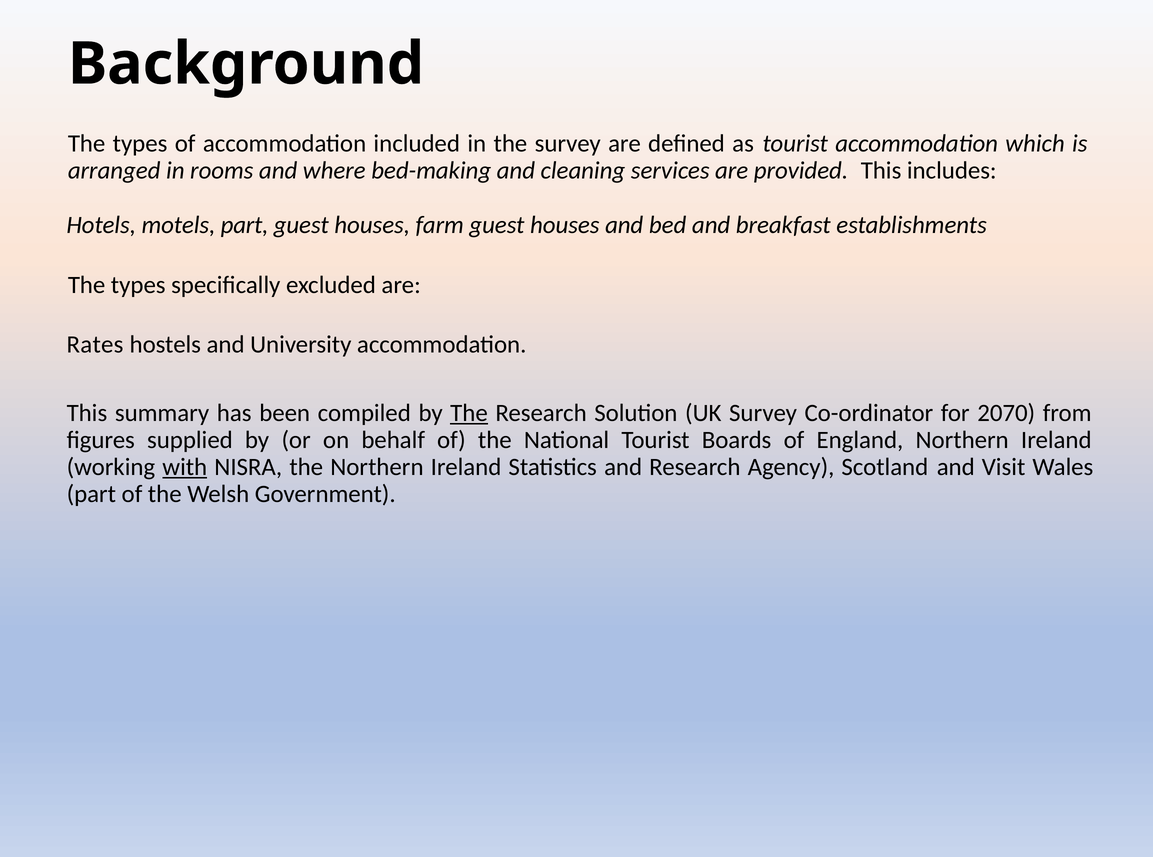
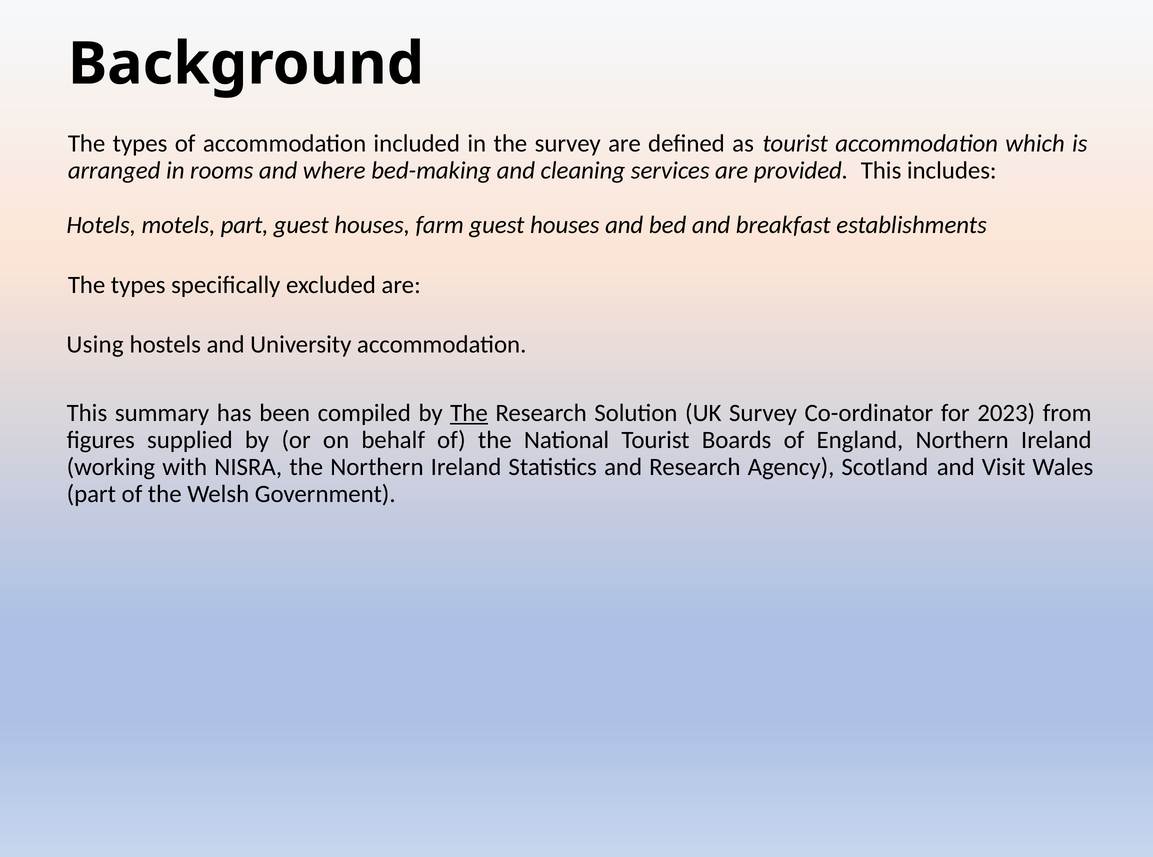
Rates: Rates -> Using
2070: 2070 -> 2023
with underline: present -> none
